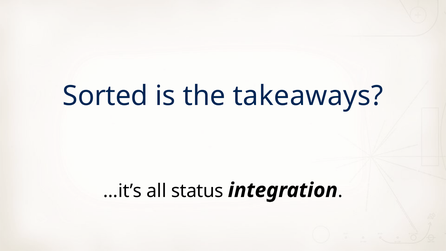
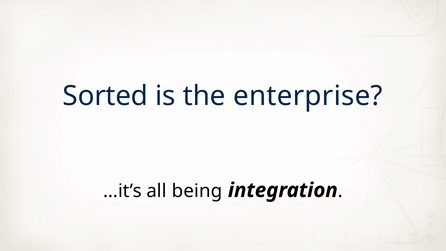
takeaways: takeaways -> enterprise
status: status -> being
